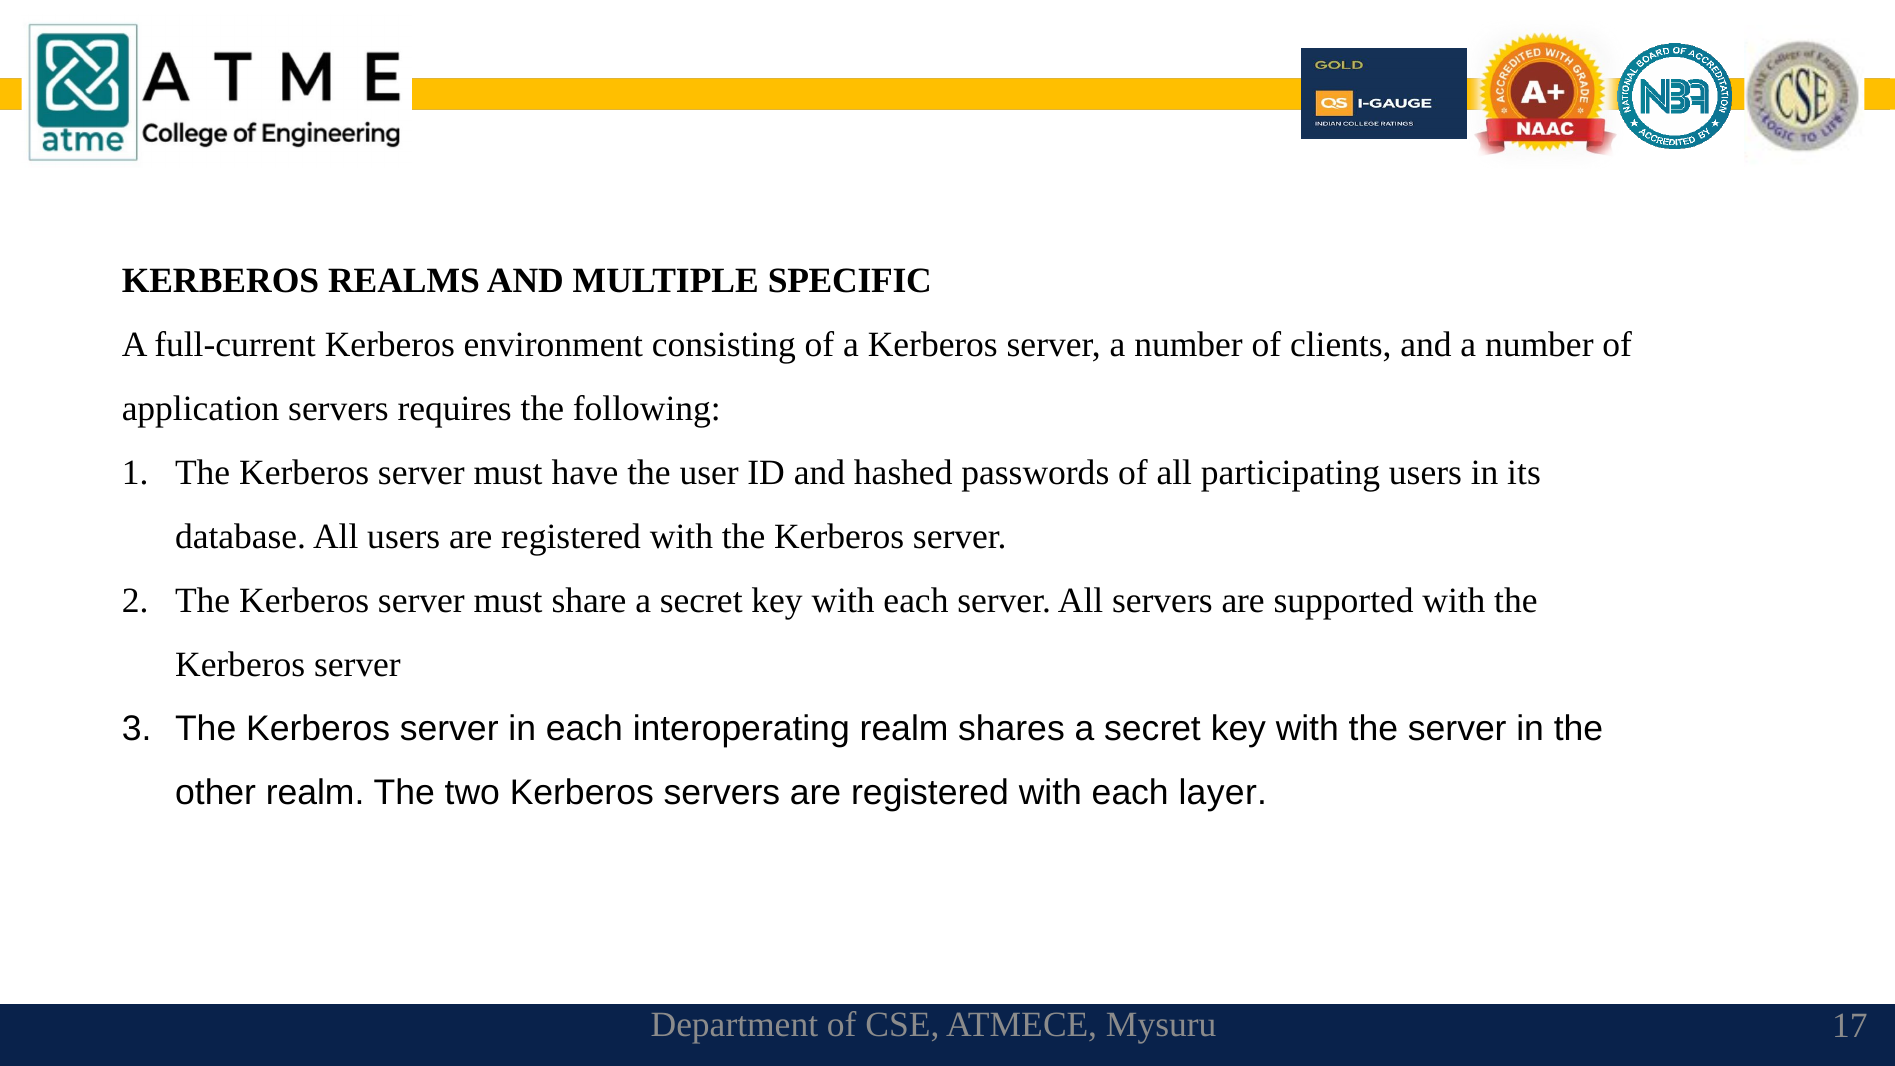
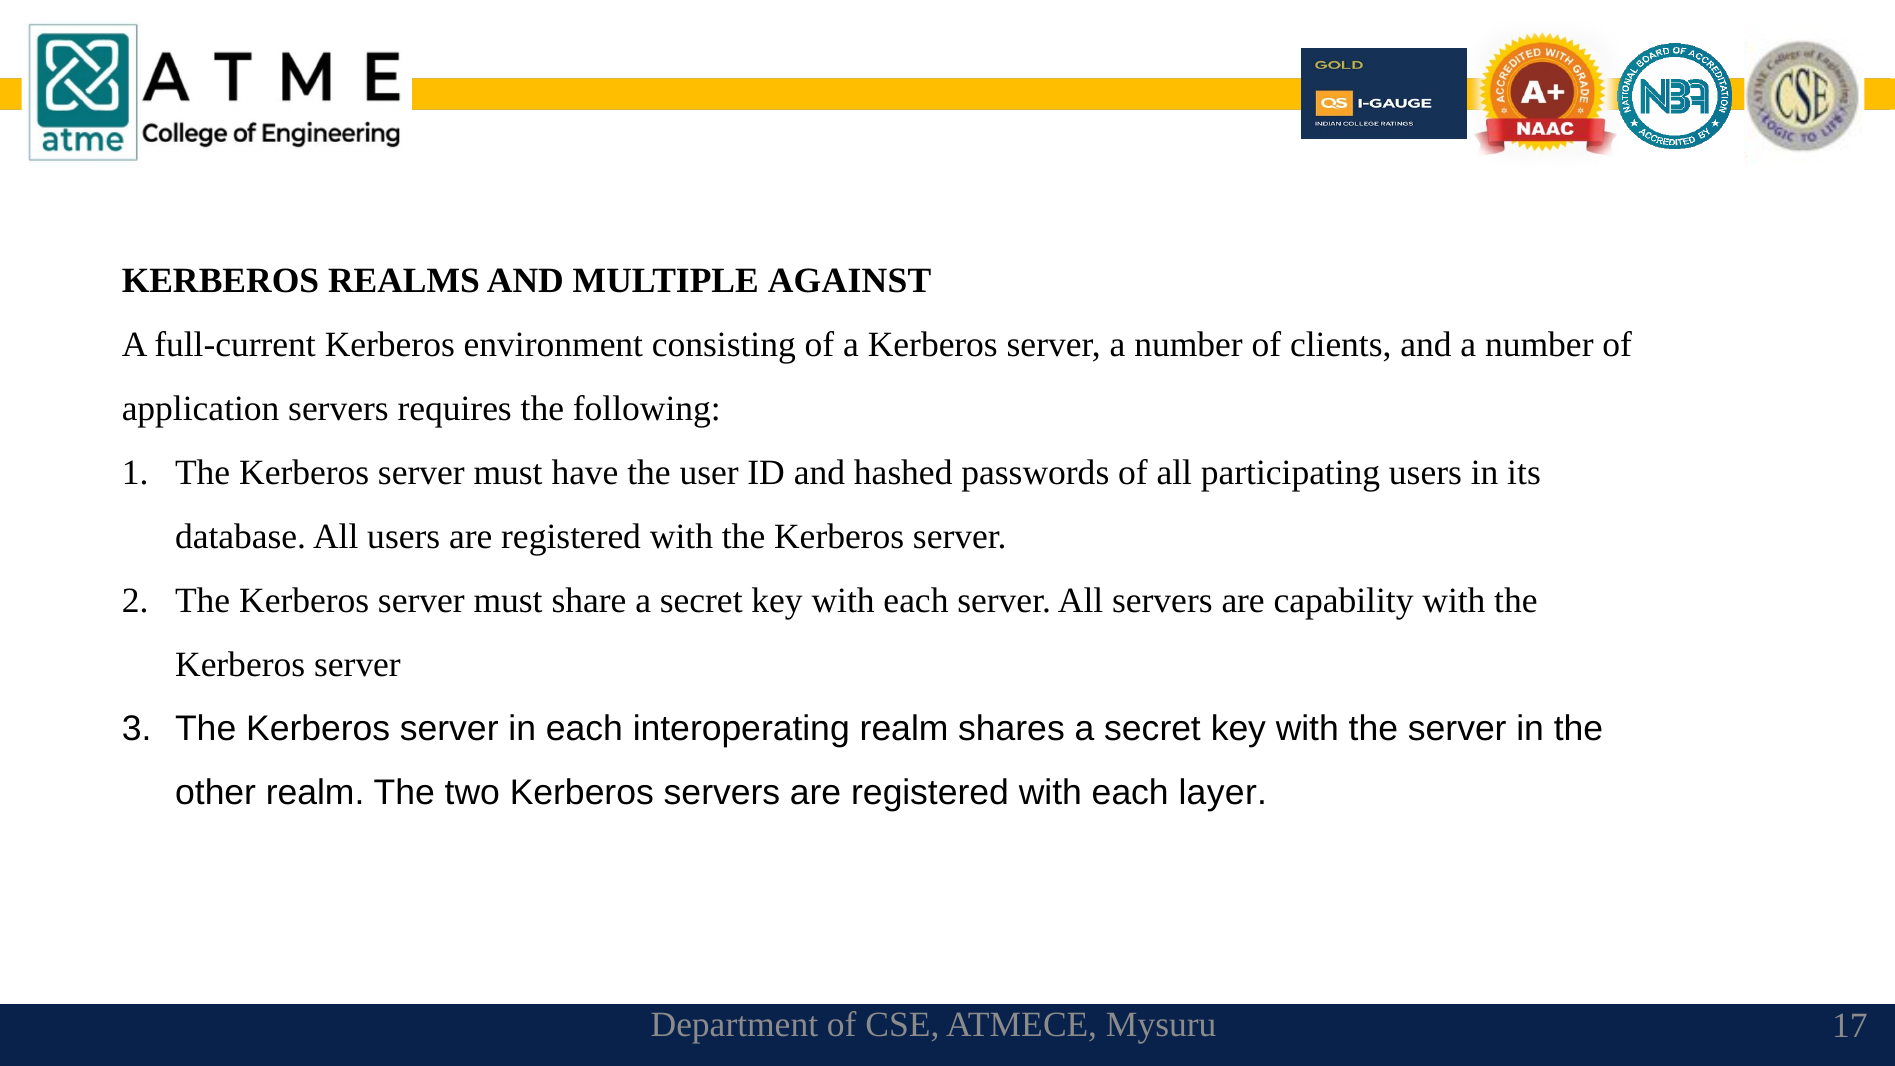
SPECIFIC: SPECIFIC -> AGAINST
supported: supported -> capability
